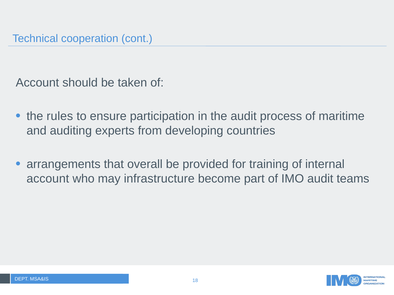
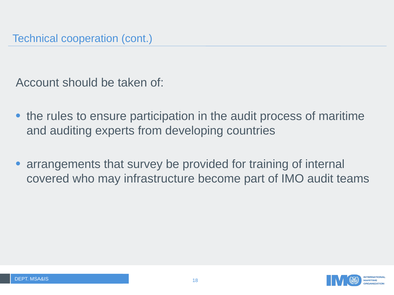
overall: overall -> survey
account at (48, 179): account -> covered
